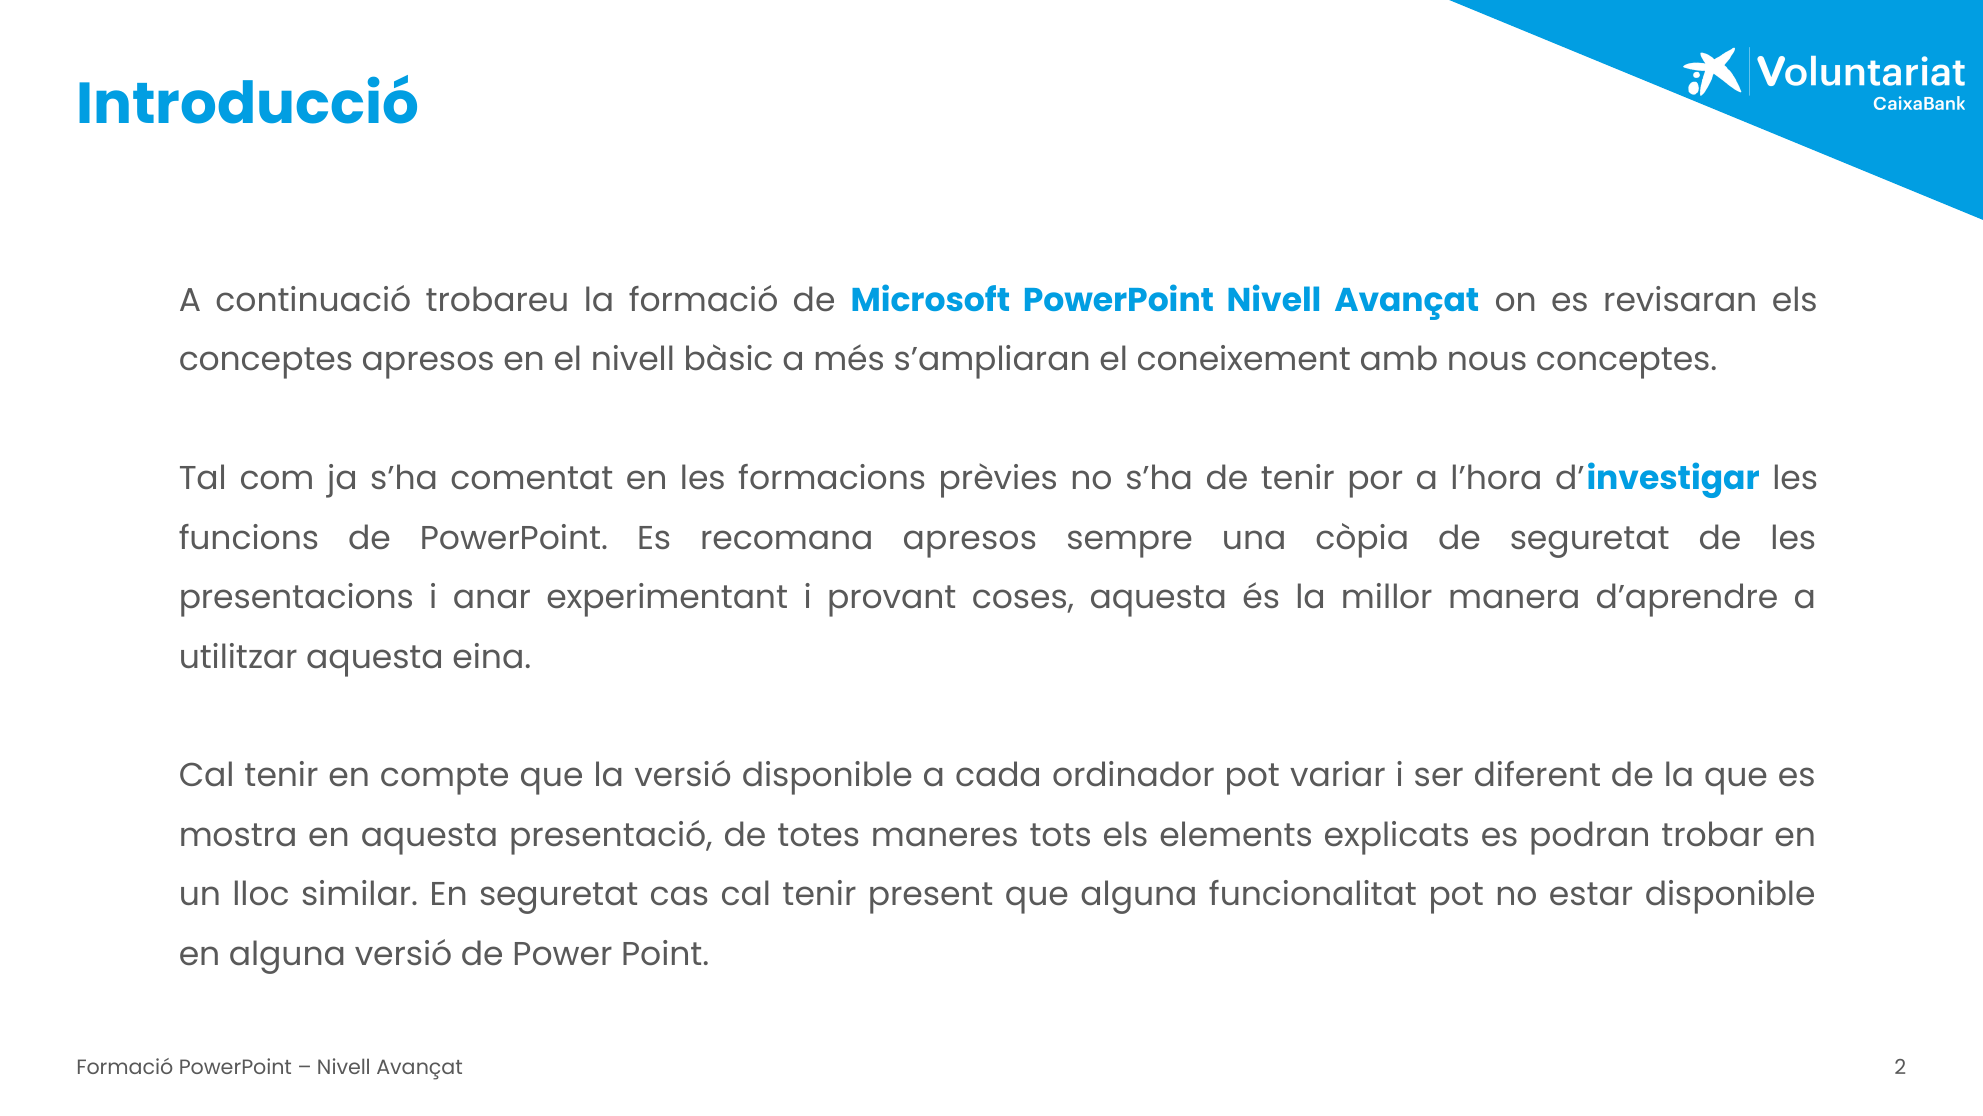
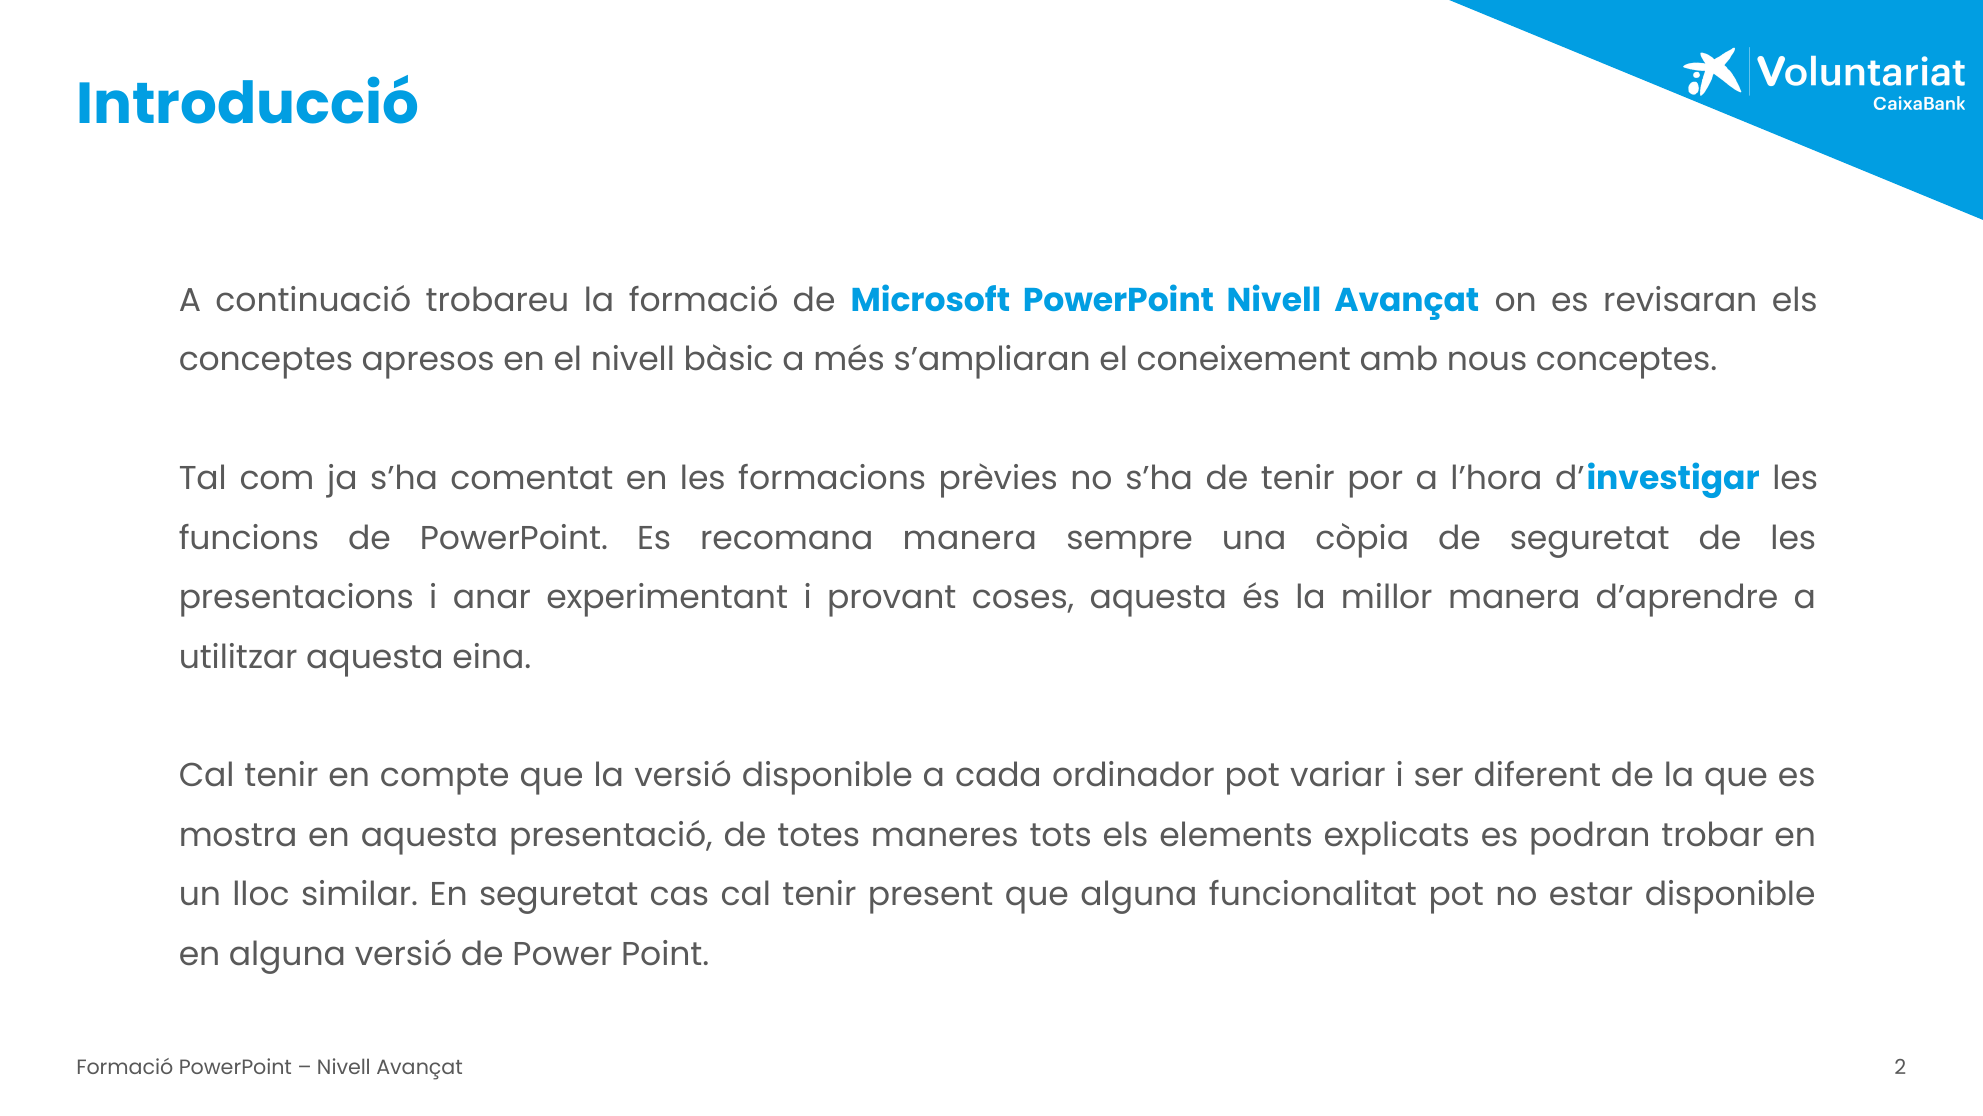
recomana apresos: apresos -> manera
